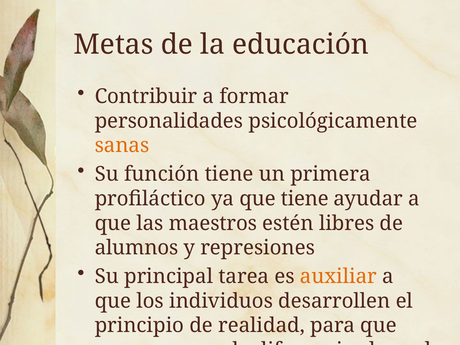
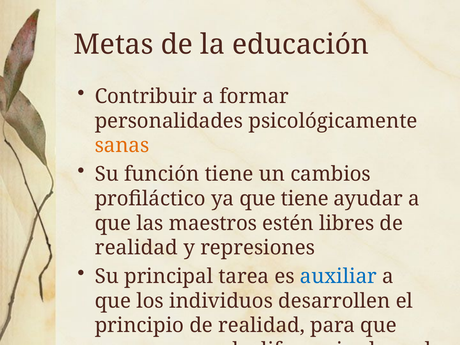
primera: primera -> cambios
alumnos at (137, 248): alumnos -> realidad
auxiliar colour: orange -> blue
